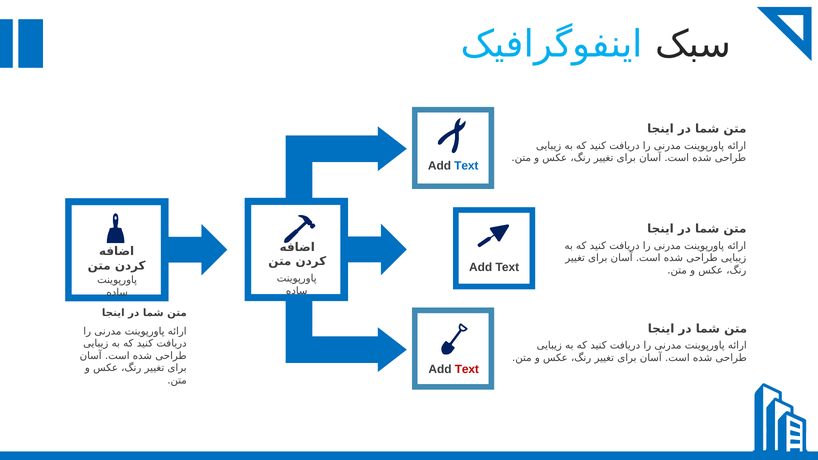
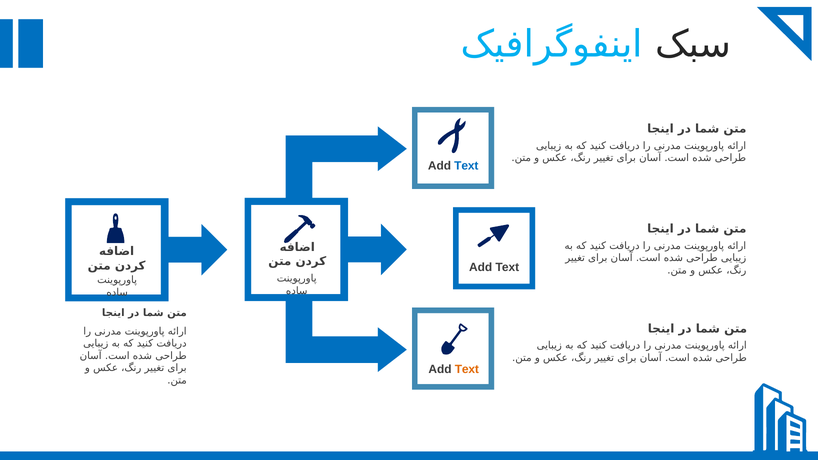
Text at (467, 369) colour: red -> orange
